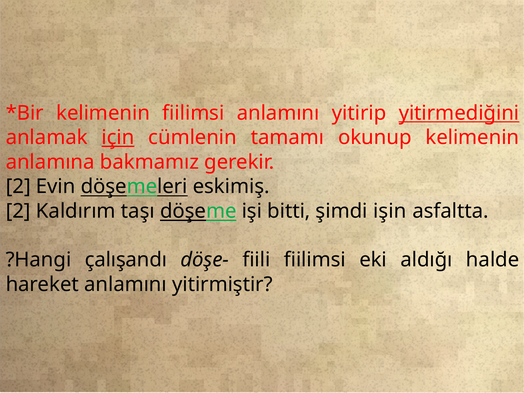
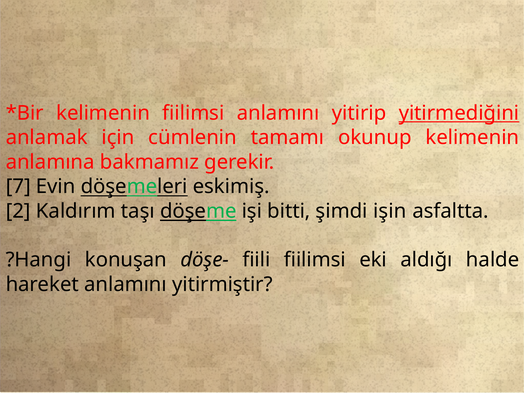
için underline: present -> none
2 at (18, 186): 2 -> 7
çalışandı: çalışandı -> konuşan
